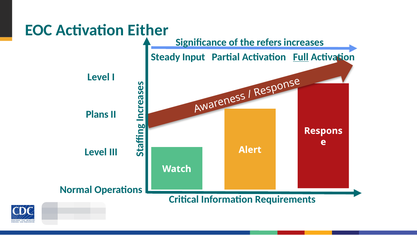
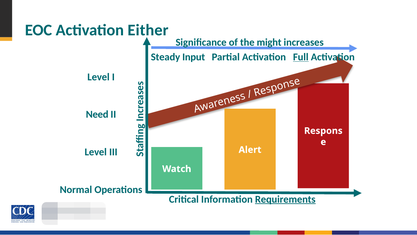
refers: refers -> might
Plans: Plans -> Need
Requirements underline: none -> present
